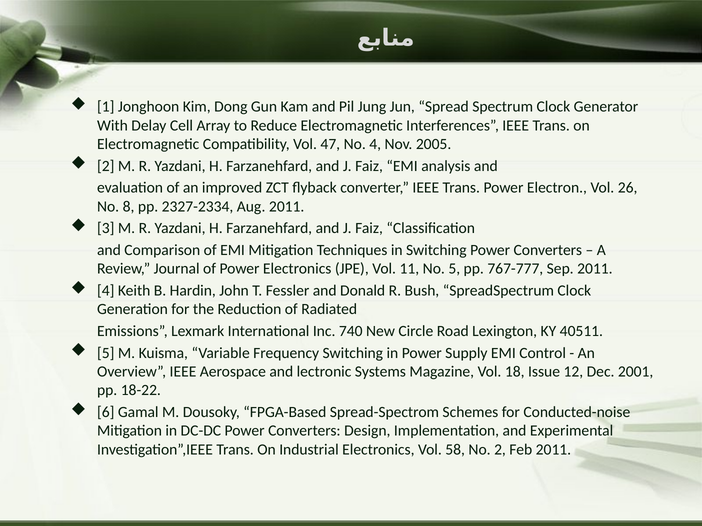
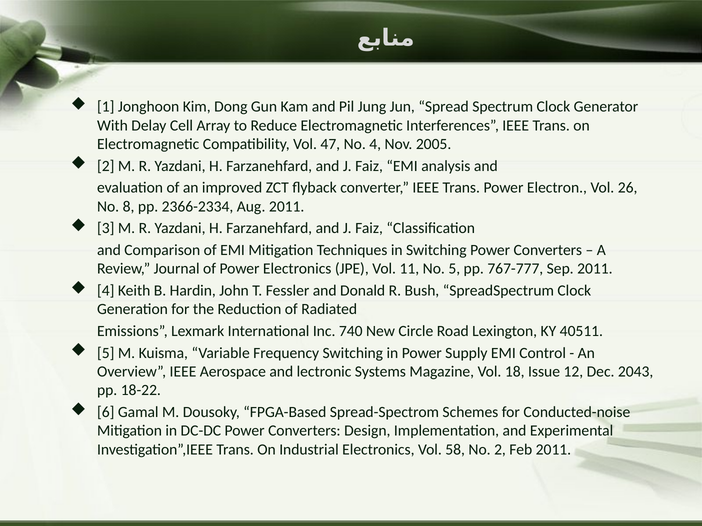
2327-2334: 2327-2334 -> 2366-2334
2001: 2001 -> 2043
